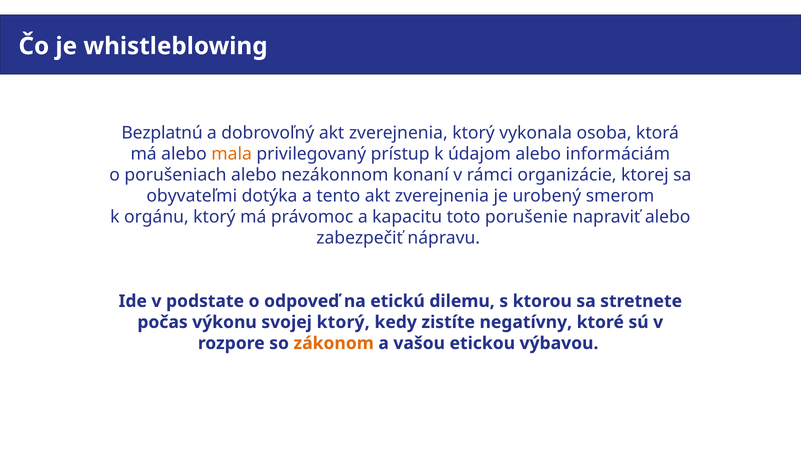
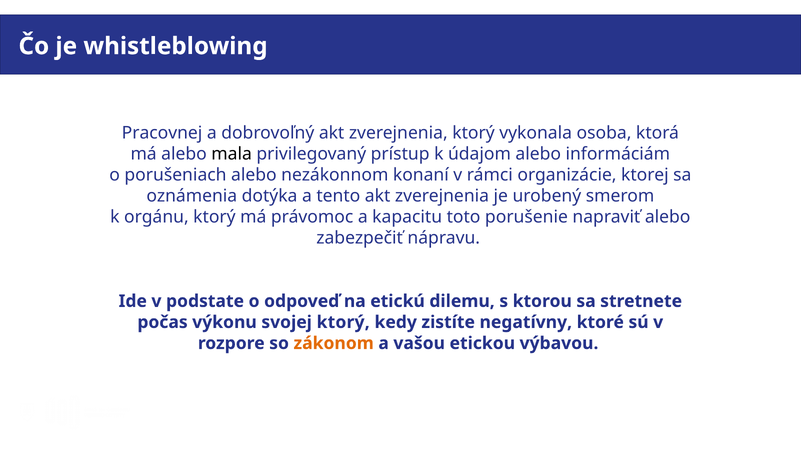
Bezplatnú: Bezplatnú -> Pracovnej
mala colour: orange -> black
obyvateľmi: obyvateľmi -> oznámenia
